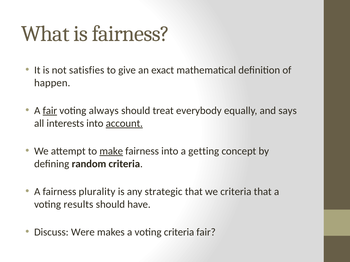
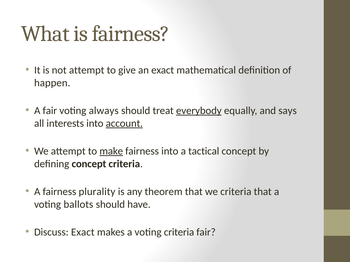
not satisfies: satisfies -> attempt
fair at (50, 111) underline: present -> none
everybody underline: none -> present
getting: getting -> tactical
defining random: random -> concept
strategic: strategic -> theorem
results: results -> ballots
Discuss Were: Were -> Exact
